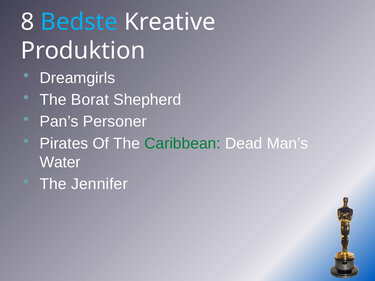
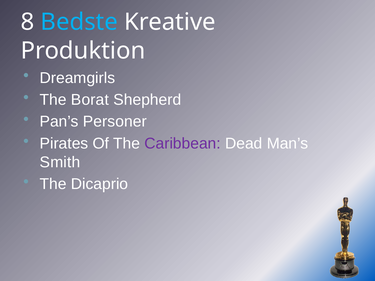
Caribbean colour: green -> purple
Water: Water -> Smith
Jennifer: Jennifer -> Dicaprio
